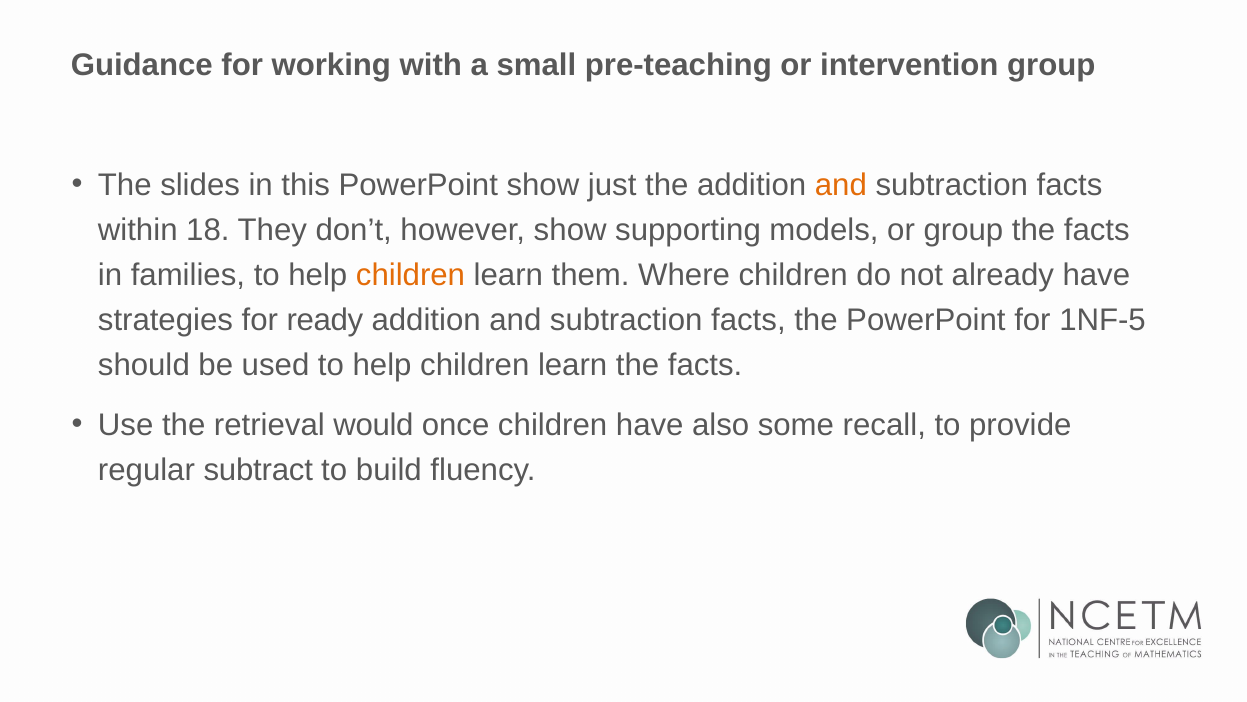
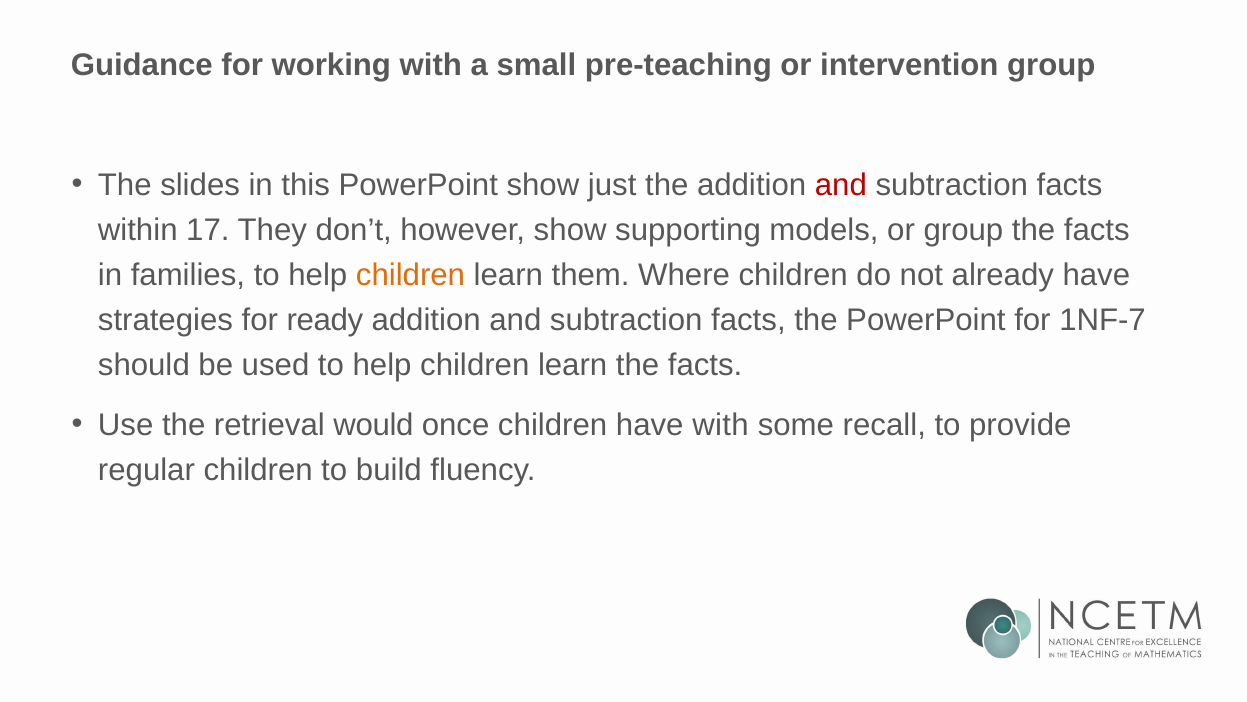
and at (841, 185) colour: orange -> red
18: 18 -> 17
1NF-5: 1NF-5 -> 1NF-7
have also: also -> with
regular subtract: subtract -> children
